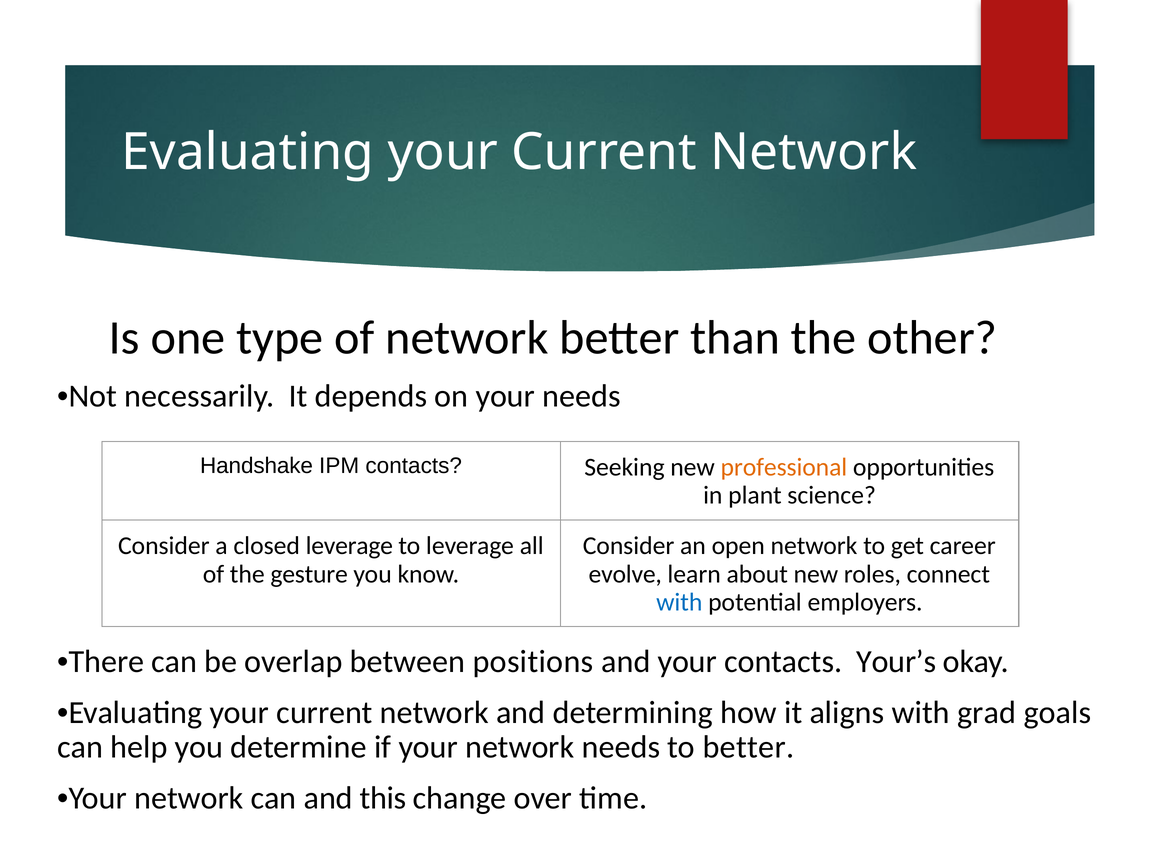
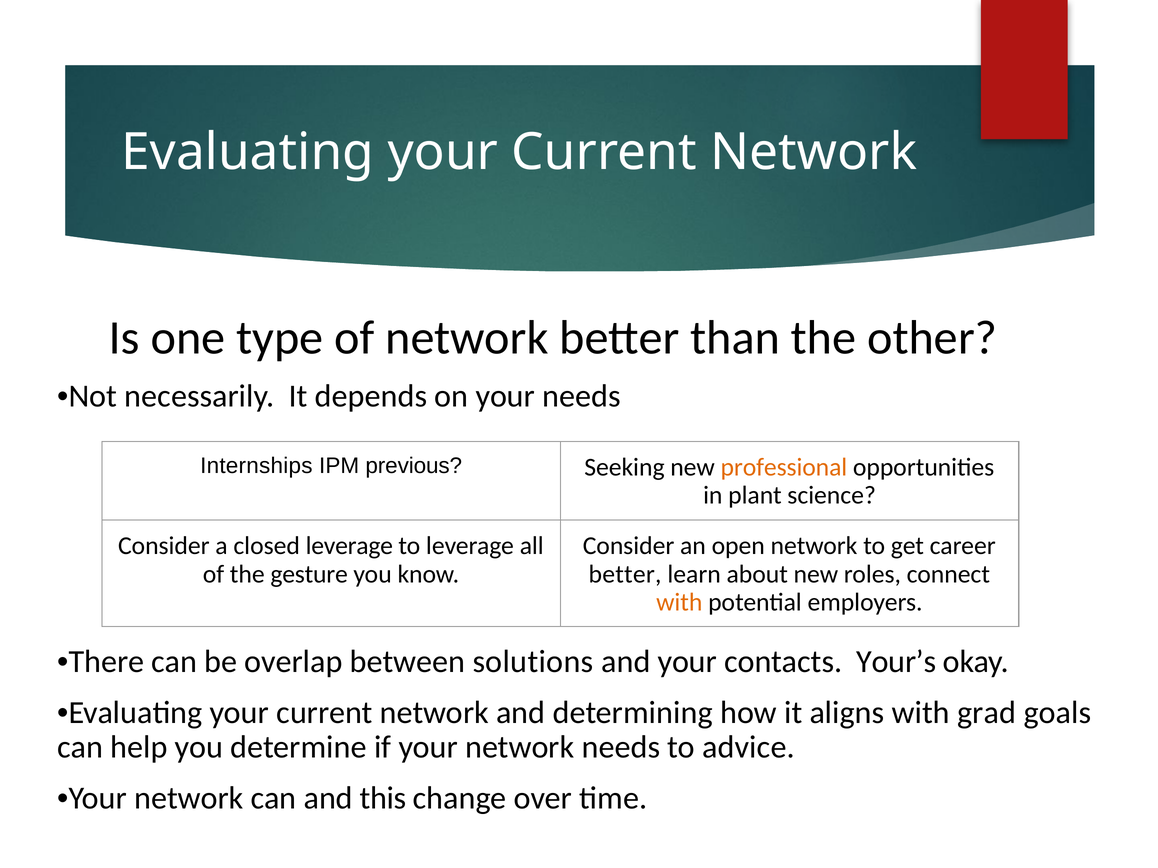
Handshake: Handshake -> Internships
IPM contacts: contacts -> previous
evolve at (625, 574): evolve -> better
with at (679, 603) colour: blue -> orange
positions: positions -> solutions
to better: better -> advice
